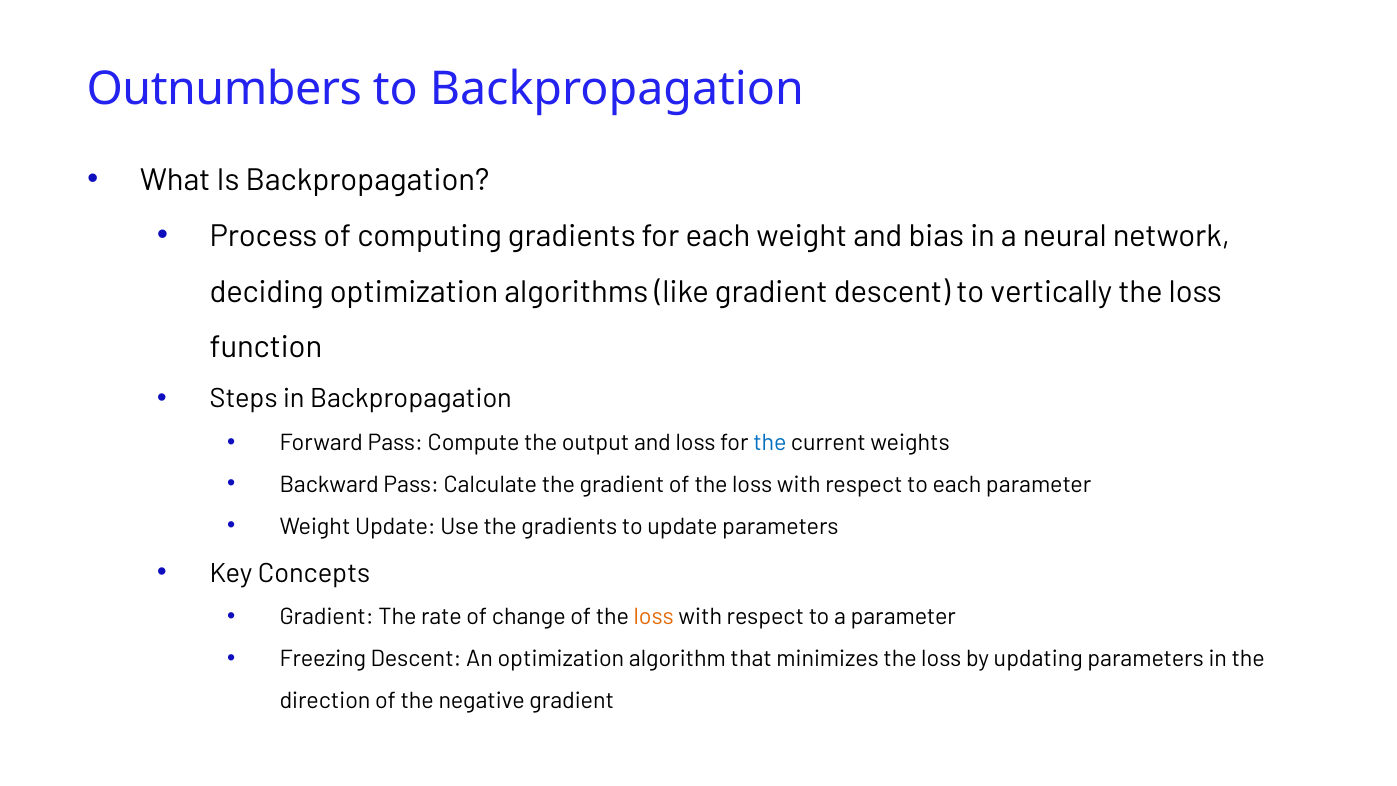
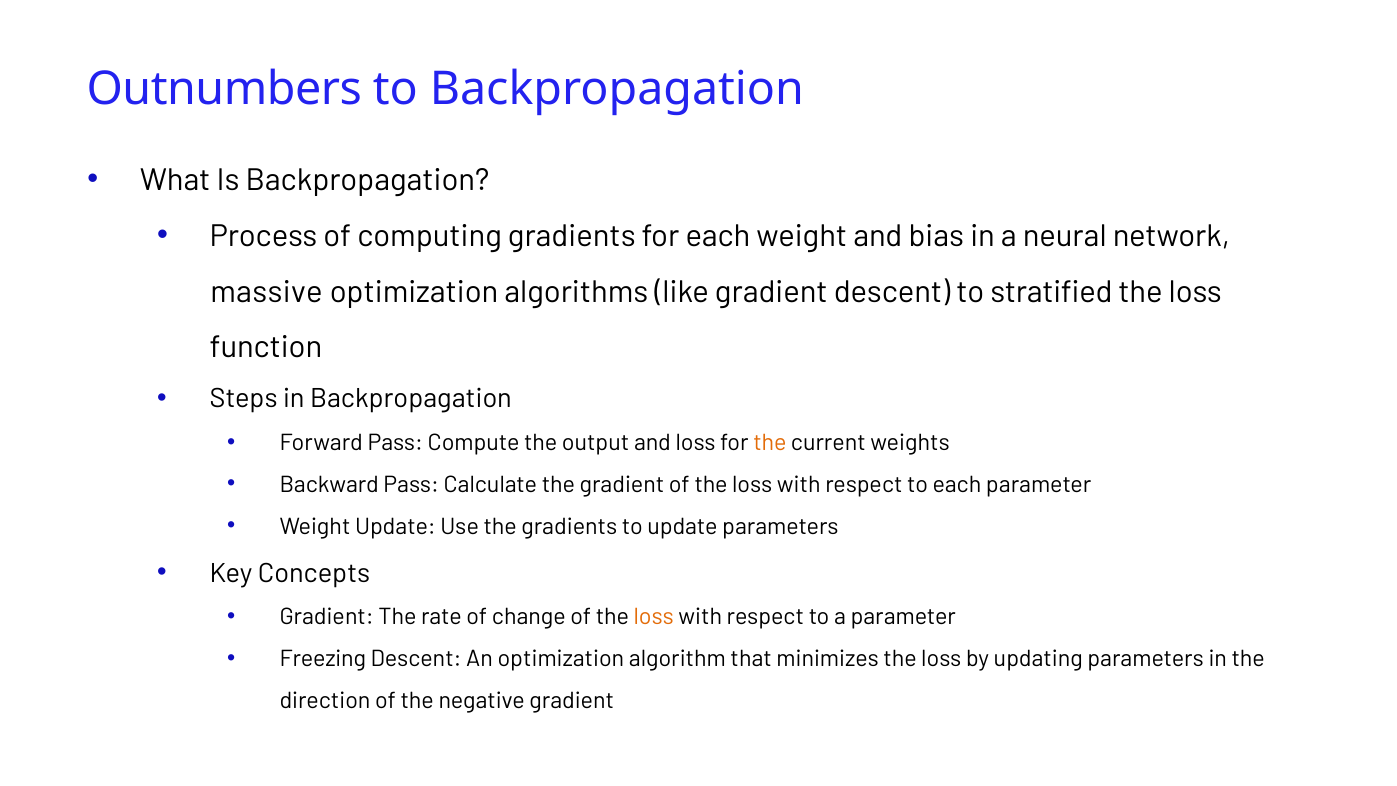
deciding: deciding -> massive
vertically: vertically -> stratified
the at (770, 442) colour: blue -> orange
